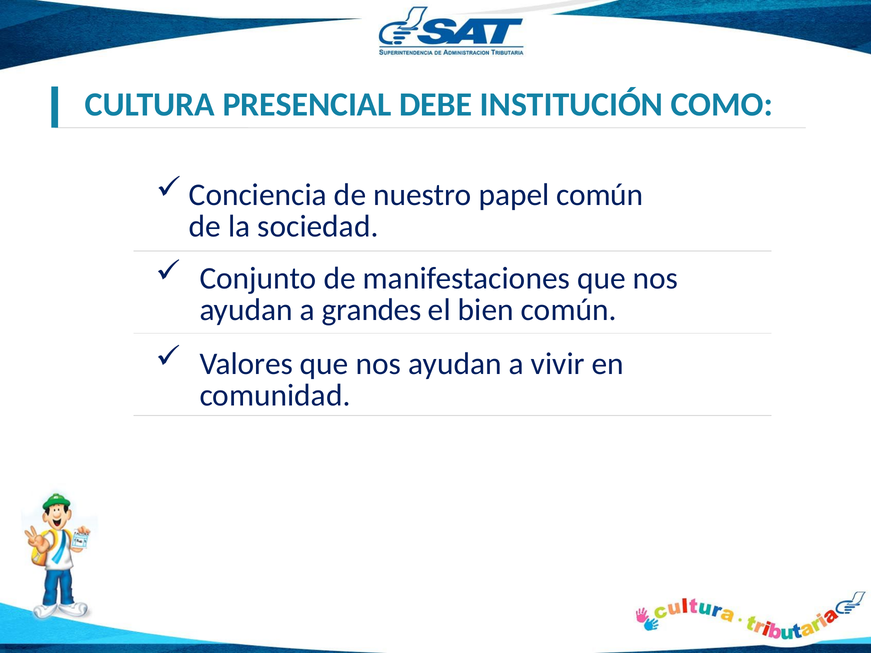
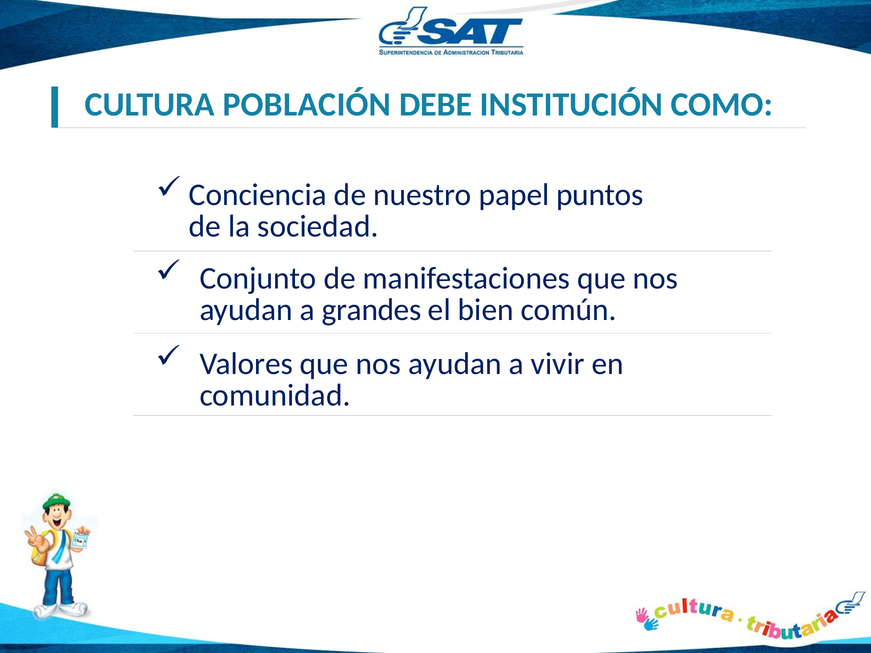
PRESENCIAL: PRESENCIAL -> POBLACIÓN
papel común: común -> puntos
